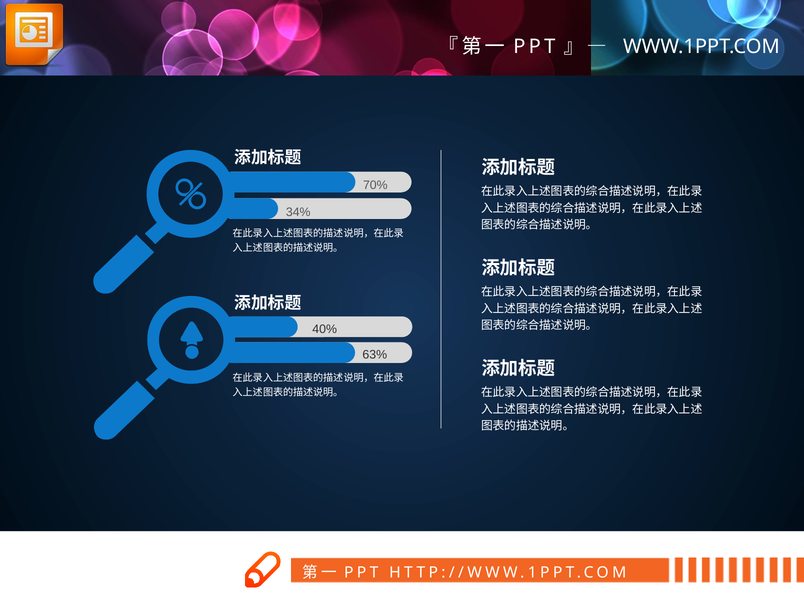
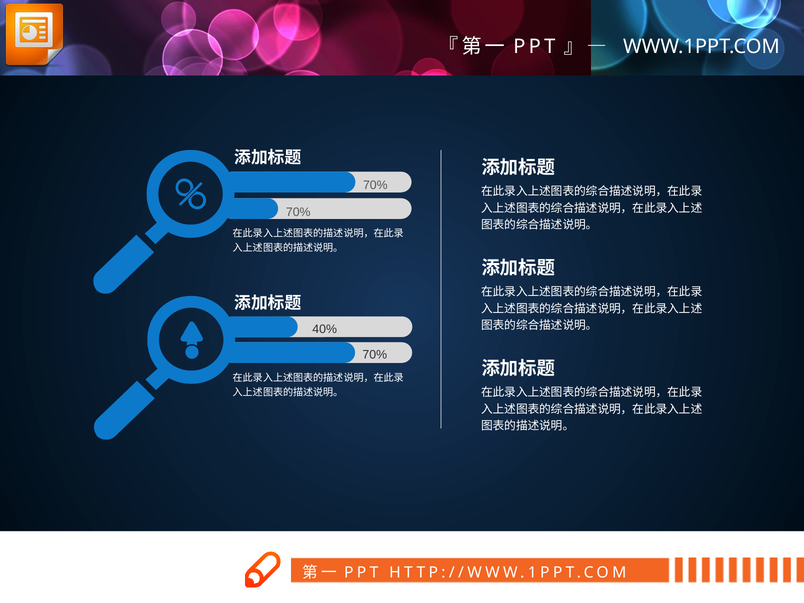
34% at (298, 212): 34% -> 70%
63% at (375, 355): 63% -> 70%
